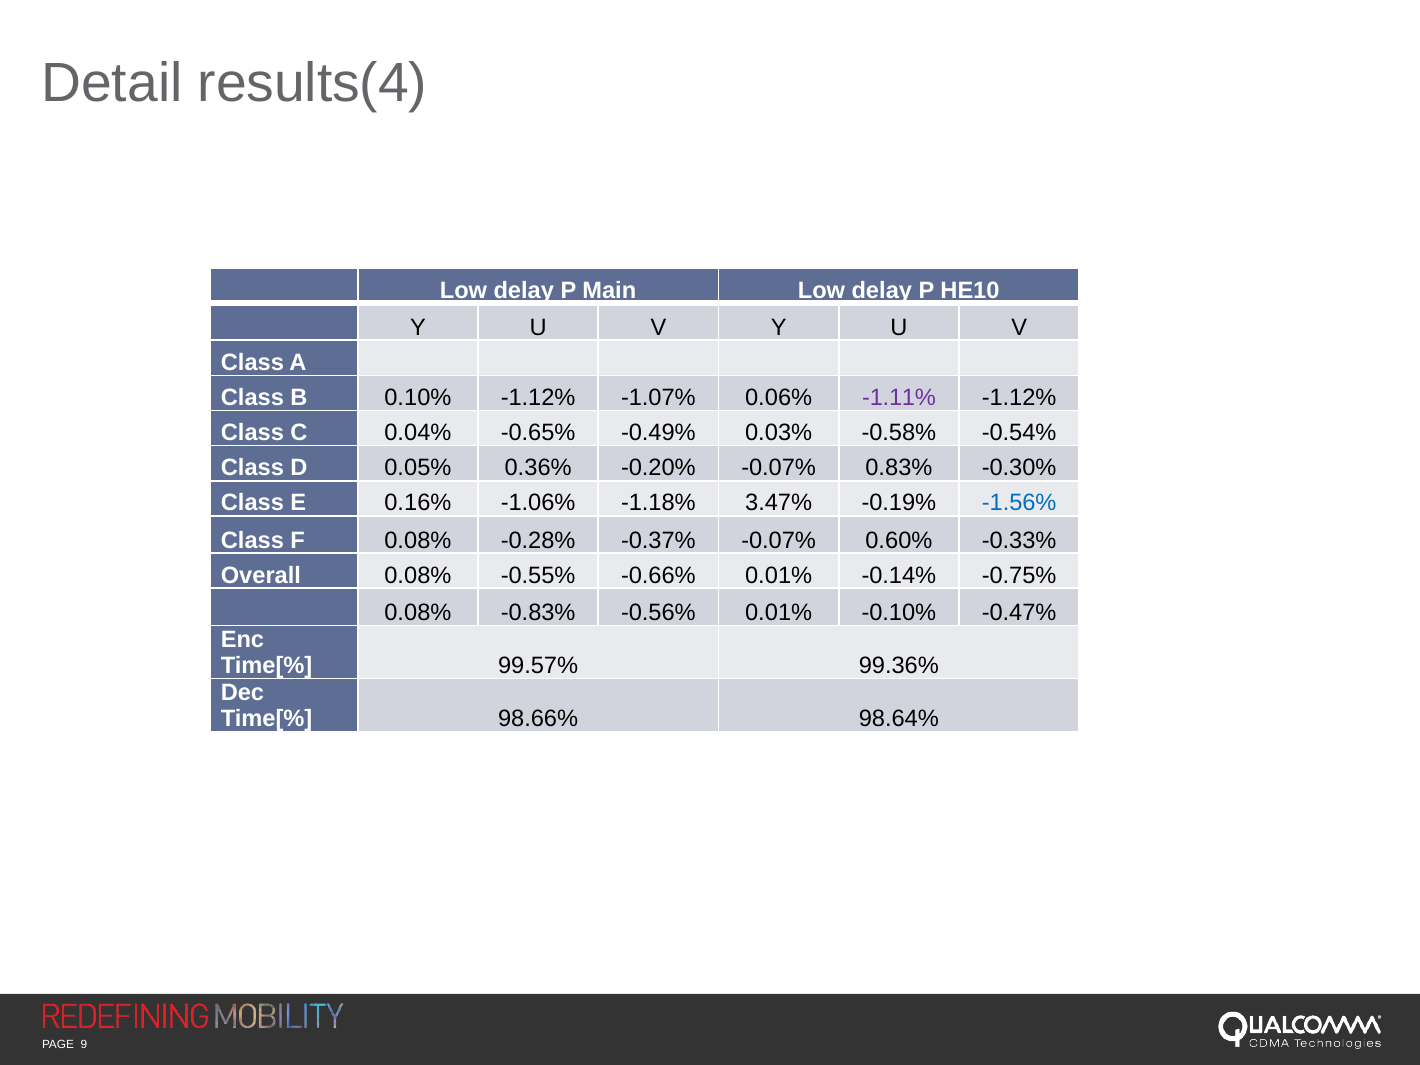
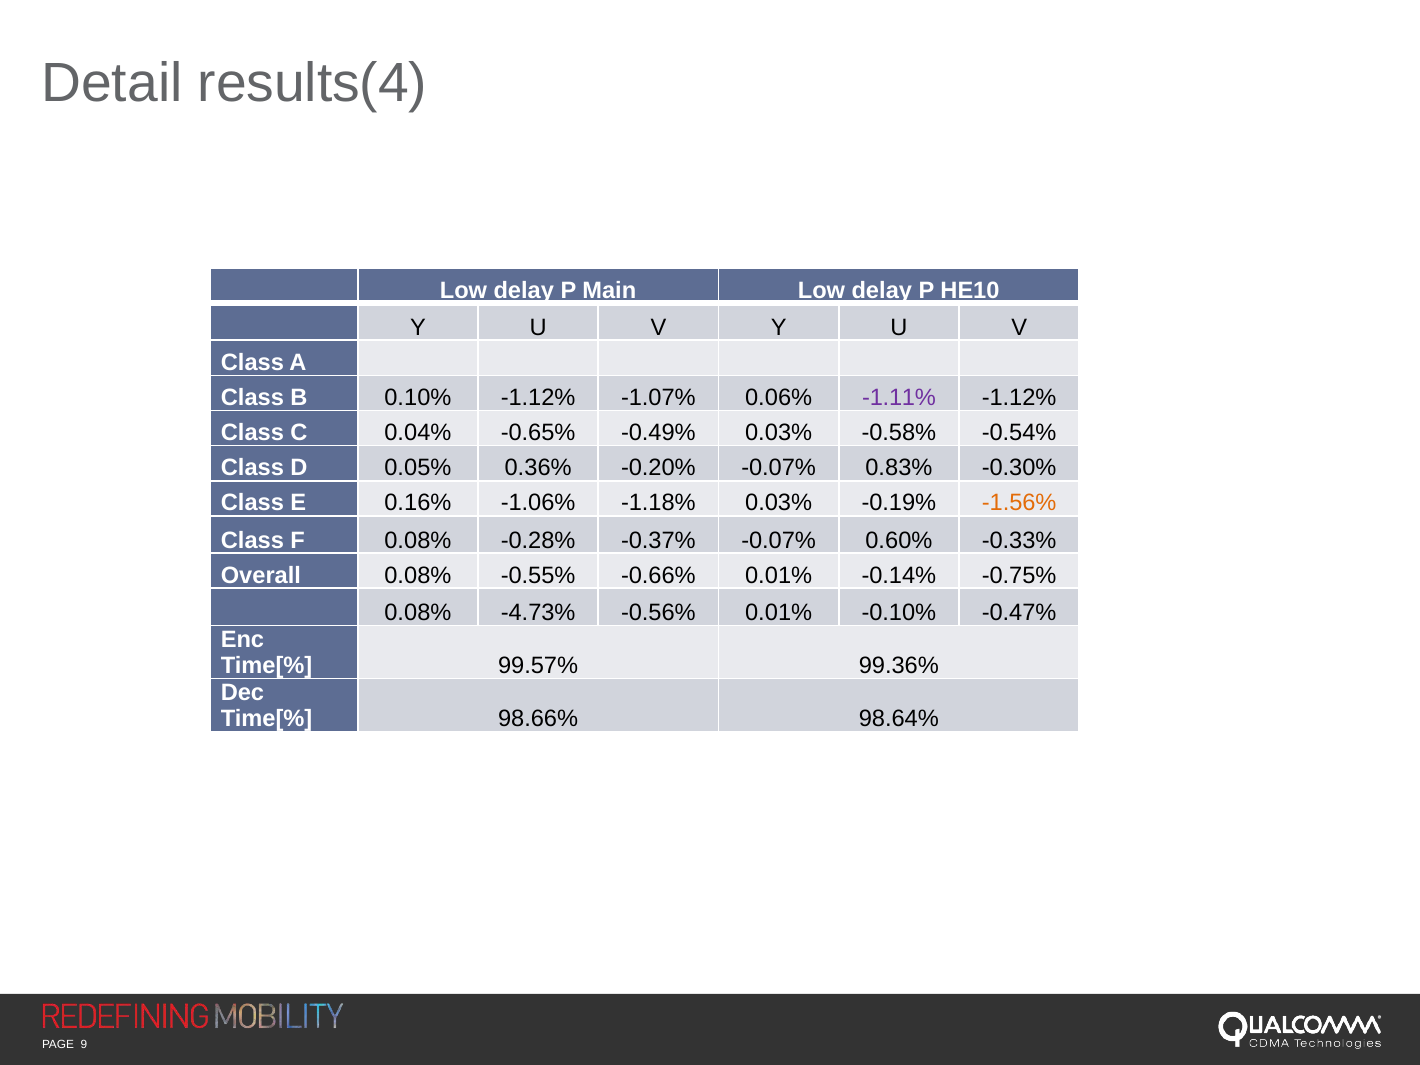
-1.18% 3.47%: 3.47% -> 0.03%
-1.56% colour: blue -> orange
-0.83%: -0.83% -> -4.73%
